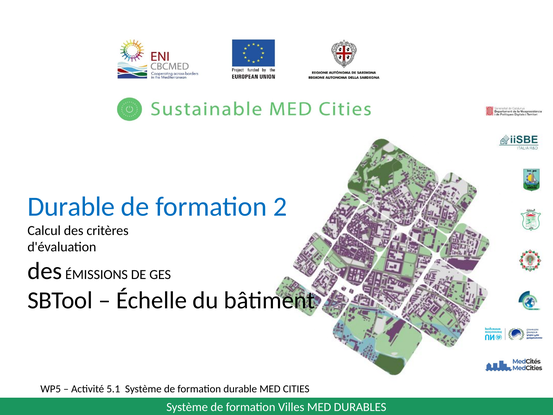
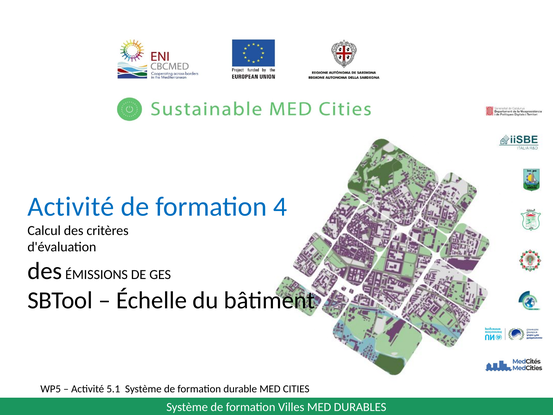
Durable at (71, 206): Durable -> Activité
2: 2 -> 4
